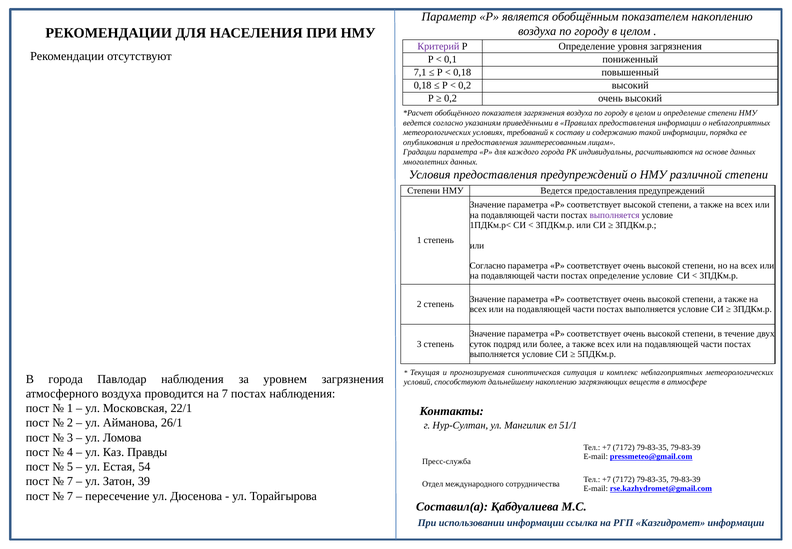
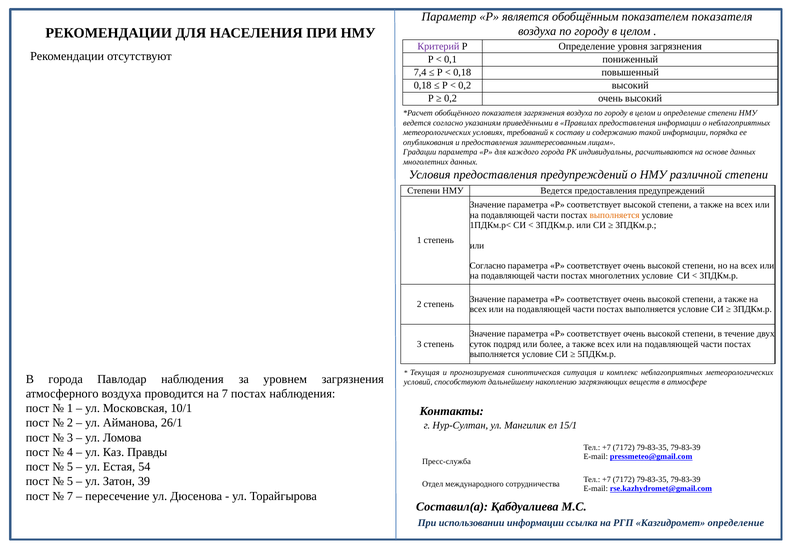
показателем накоплению: накоплению -> показателя
7,1: 7,1 -> 7,4
выполняется at (615, 215) colour: purple -> orange
постах определение: определение -> многолетних
22/1: 22/1 -> 10/1
51/1: 51/1 -> 15/1
7 at (70, 481): 7 -> 5
Казгидромет информации: информации -> определение
